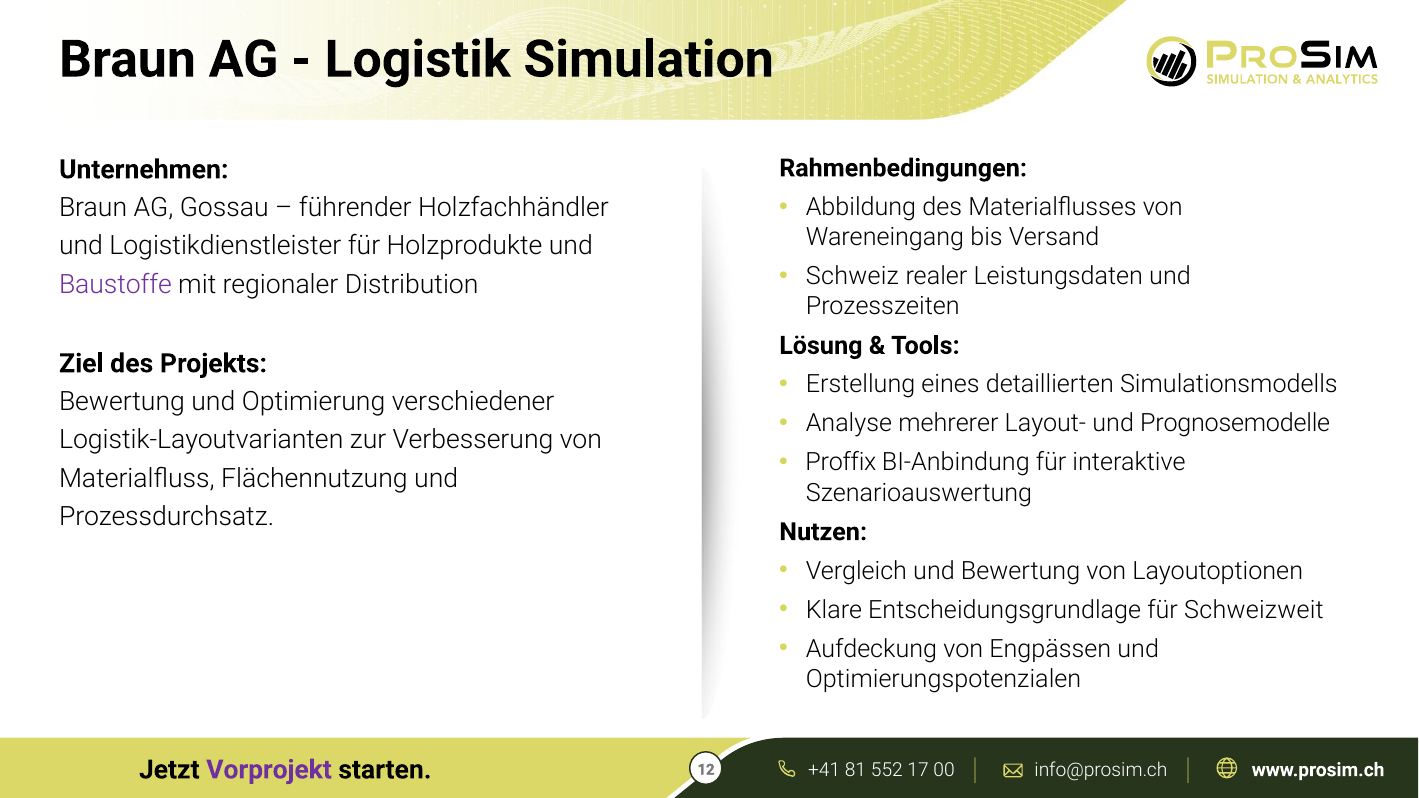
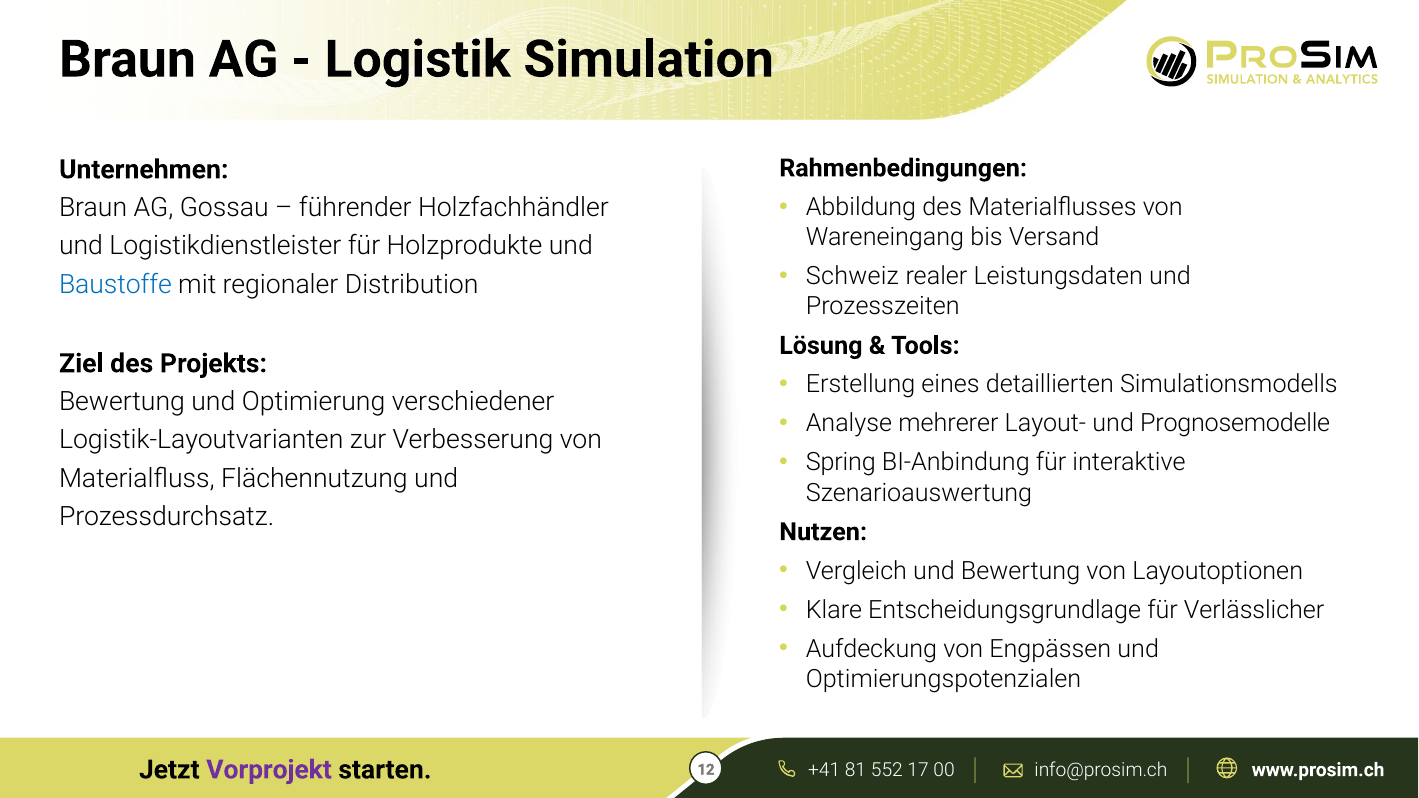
Baustoffe colour: purple -> blue
Proffix: Proffix -> Spring
Schweizweit: Schweizweit -> Verlässlicher
